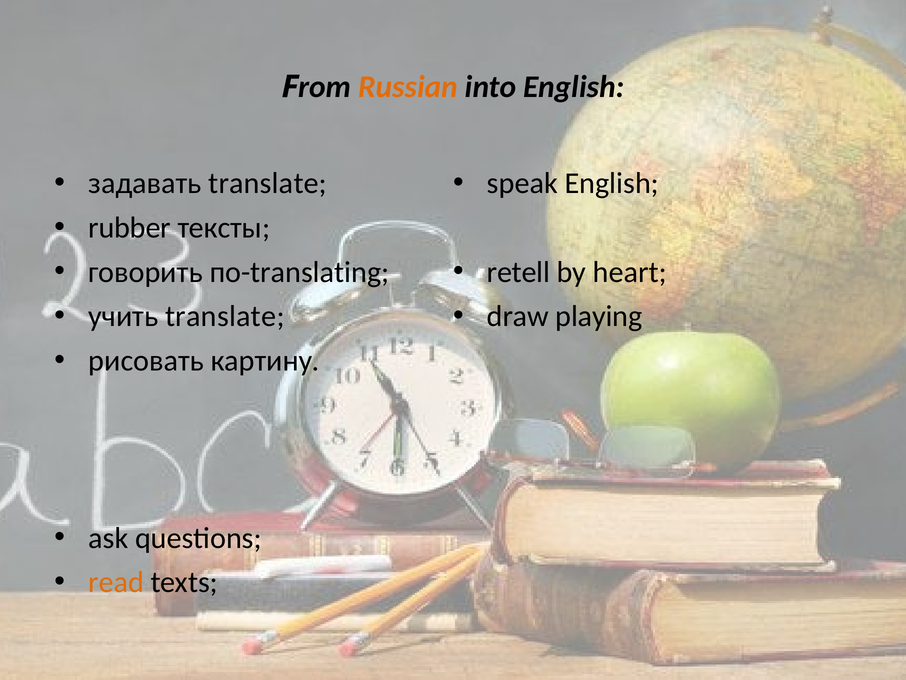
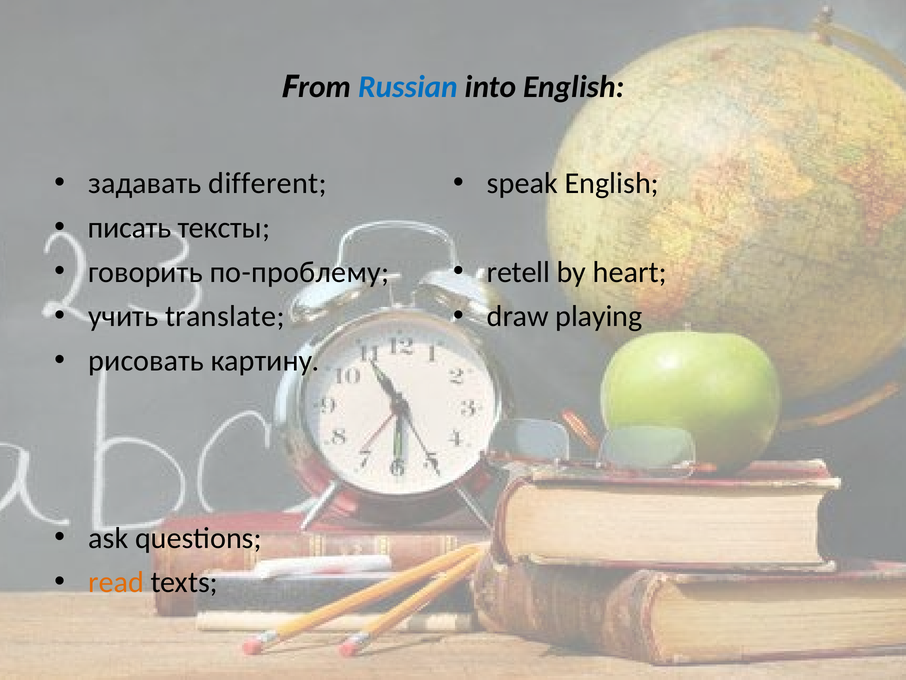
Russian colour: orange -> blue
задавать translate: translate -> different
rubber: rubber -> писать
по-translating: по-translating -> по-проблему
